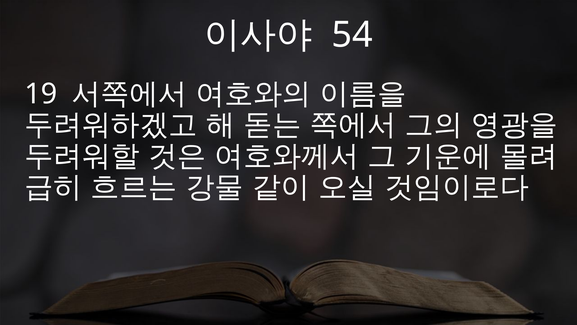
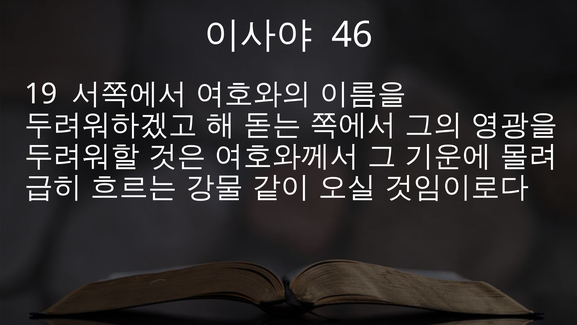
54: 54 -> 46
